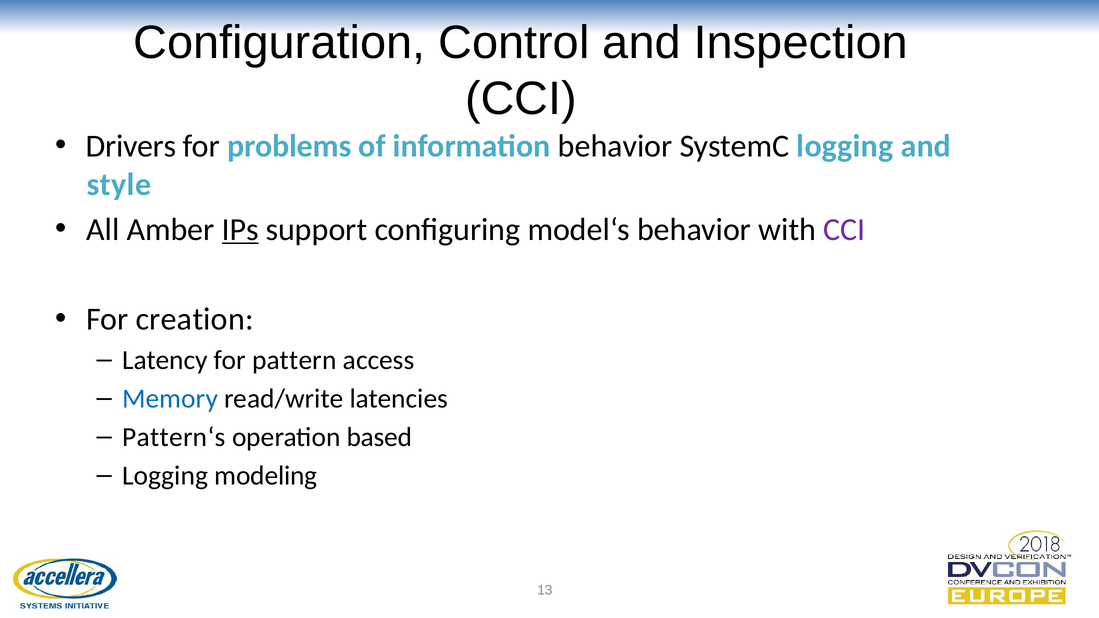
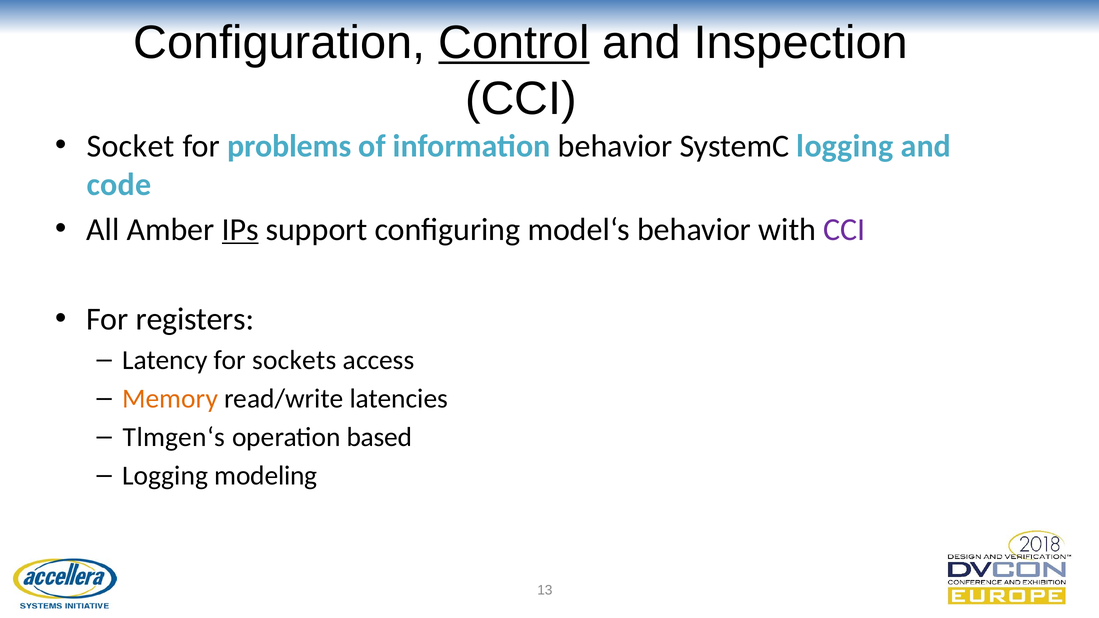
Control underline: none -> present
Drivers: Drivers -> Socket
style: style -> code
creation: creation -> registers
pattern: pattern -> sockets
Memory colour: blue -> orange
Pattern‘s: Pattern‘s -> Tlmgen‘s
